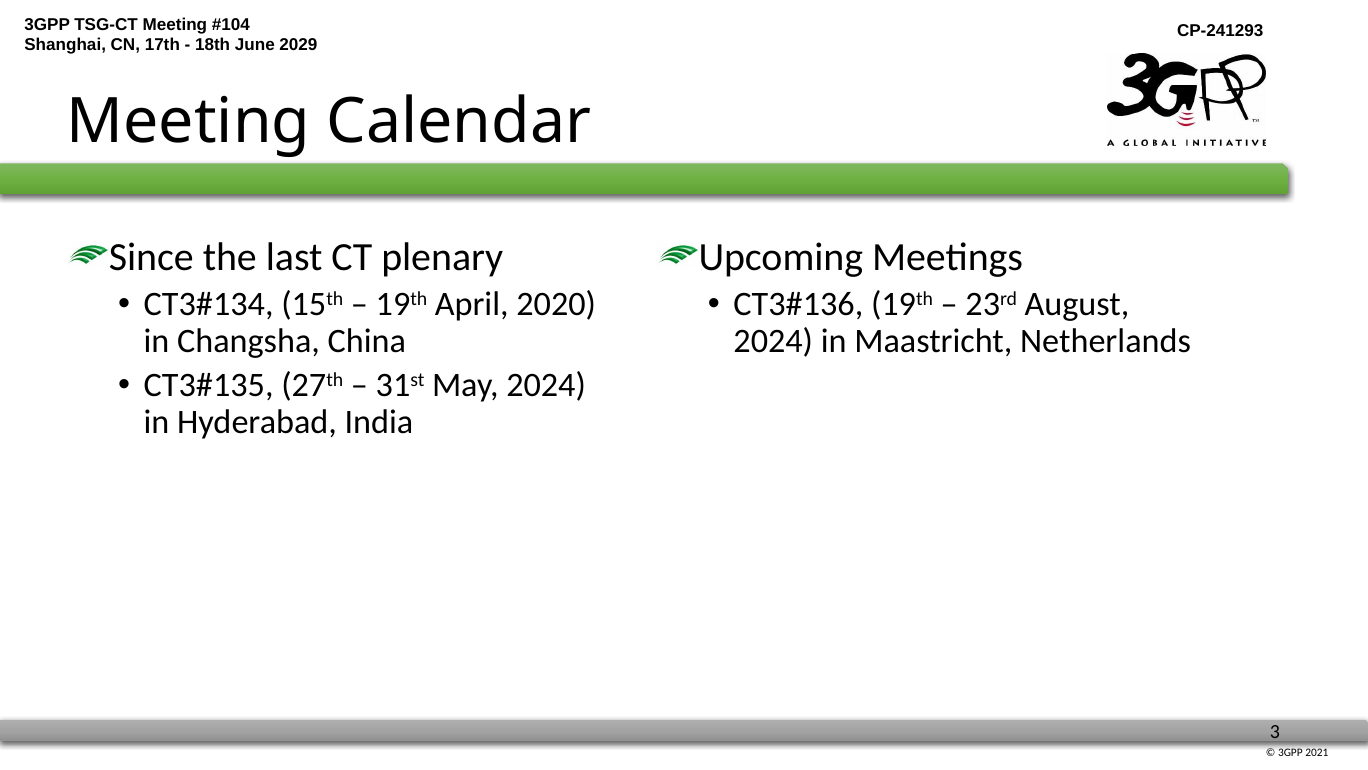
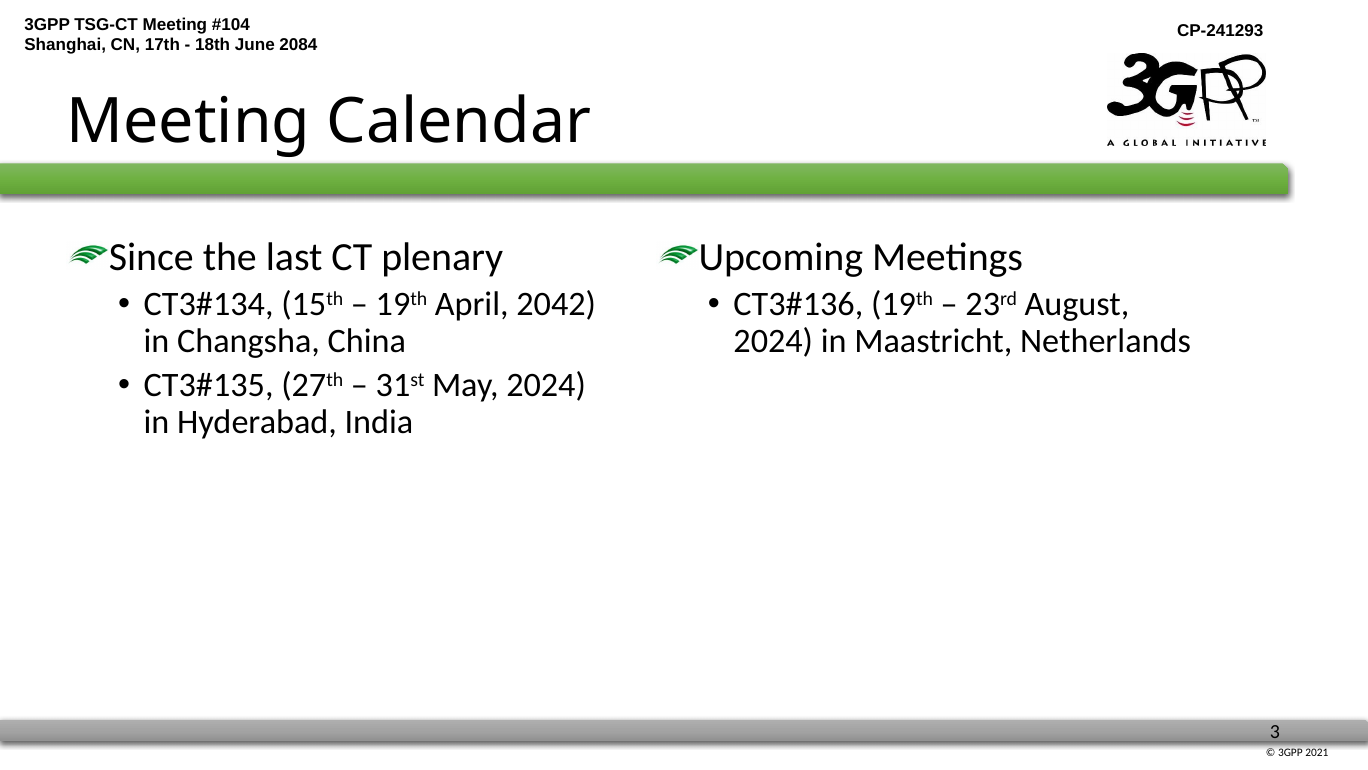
2029: 2029 -> 2084
2020: 2020 -> 2042
